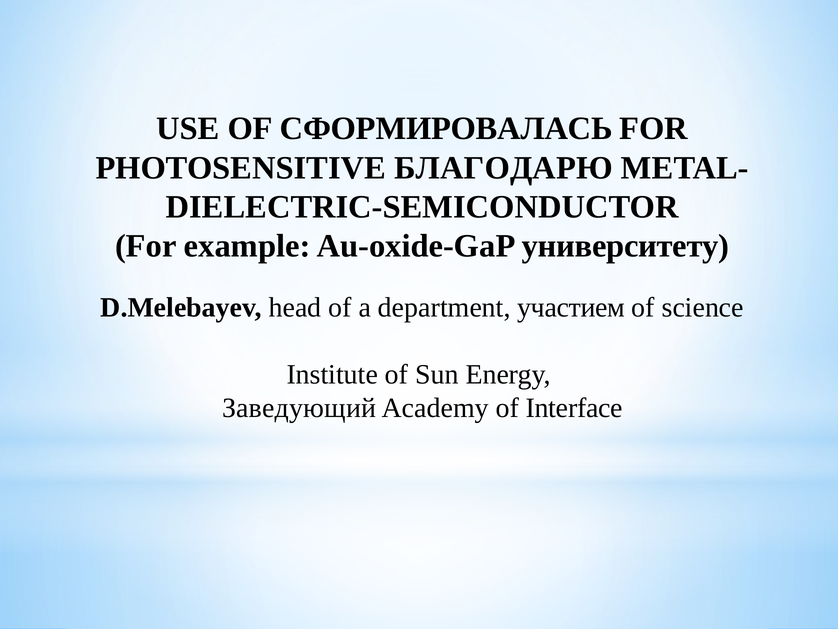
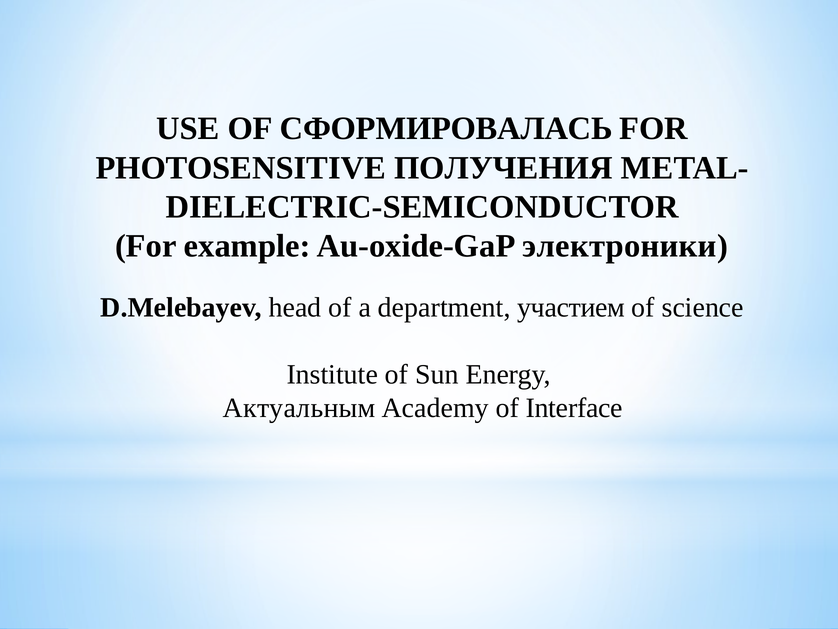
БЛАГОДАРЮ: БЛАГОДАРЮ -> ПОЛУЧЕНИЯ
университету: университету -> электроники
Заведующий: Заведующий -> Актуальным
